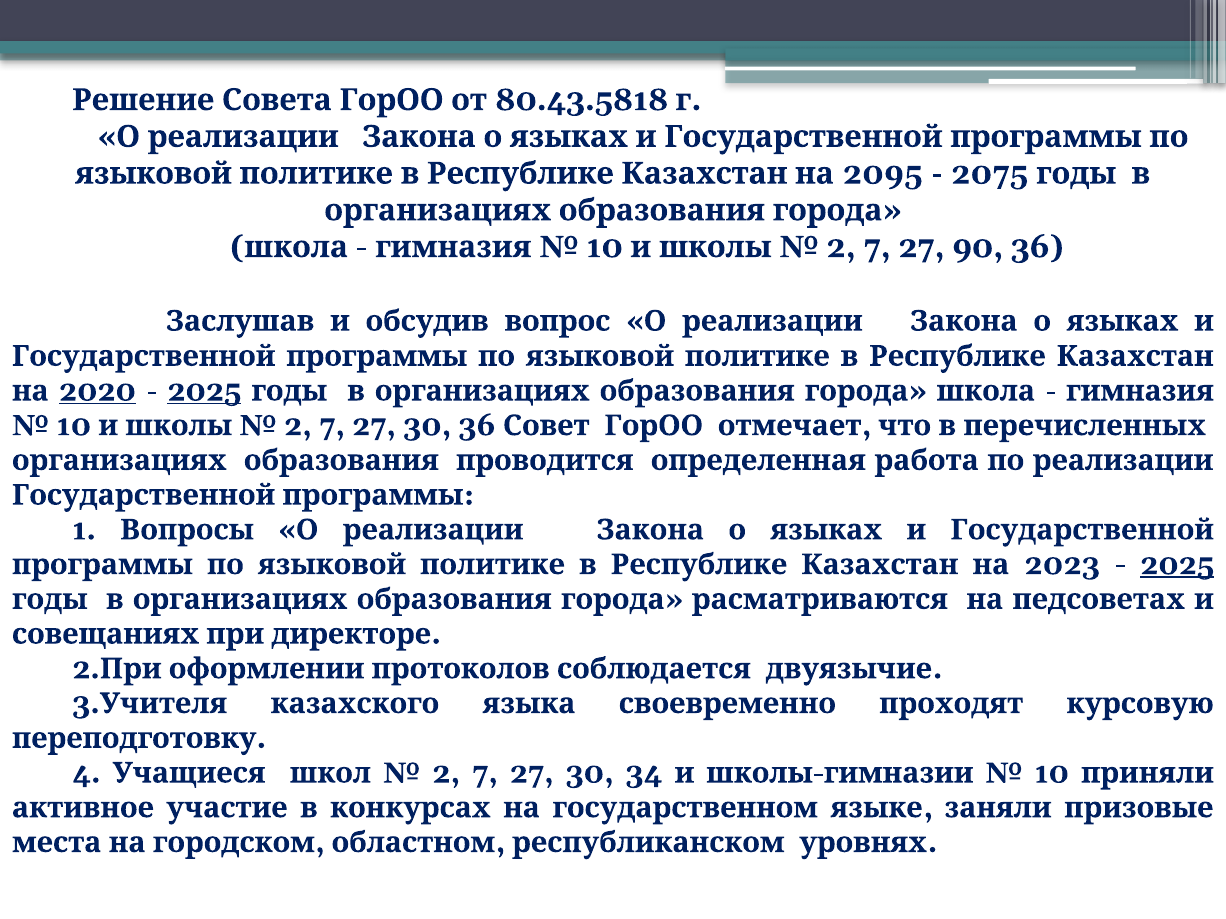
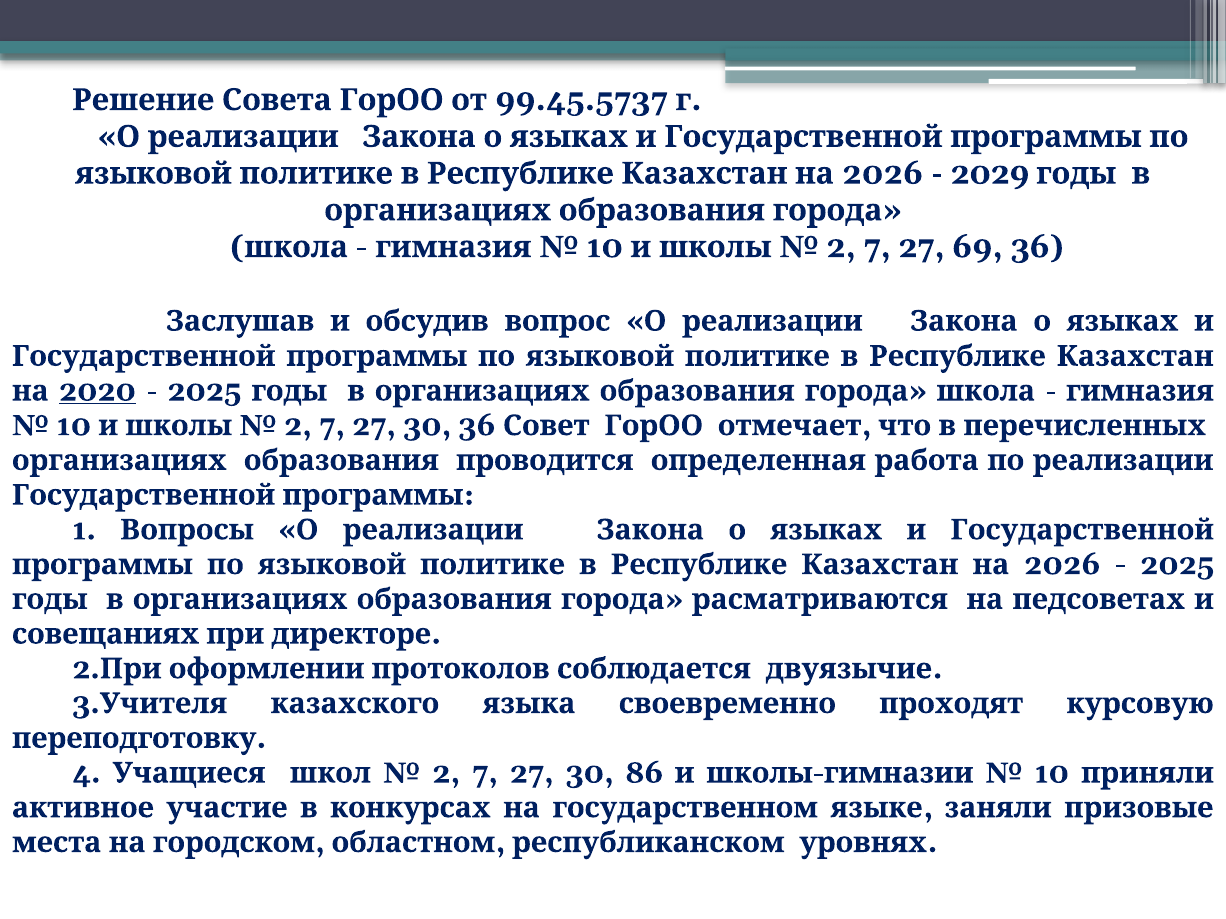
80.43.5818: 80.43.5818 -> 99.45.5737
2095 at (883, 174): 2095 -> 2026
2075: 2075 -> 2029
90: 90 -> 69
2025 at (204, 391) underline: present -> none
2023 at (1062, 565): 2023 -> 2026
2025 at (1177, 565) underline: present -> none
34: 34 -> 86
